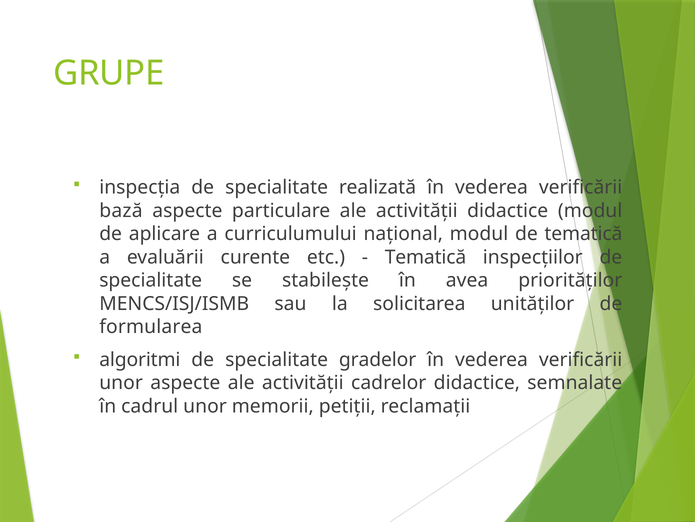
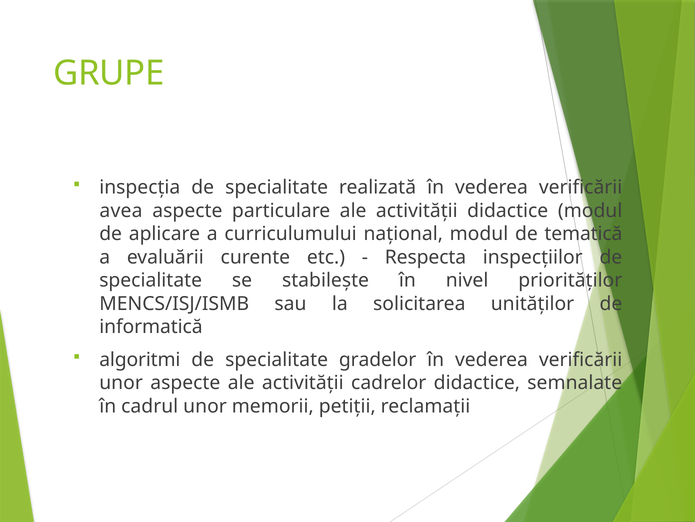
bază: bază -> avea
Tematică at (426, 257): Tematică -> Respecta
avea: avea -> nivel
formularea: formularea -> informatică
